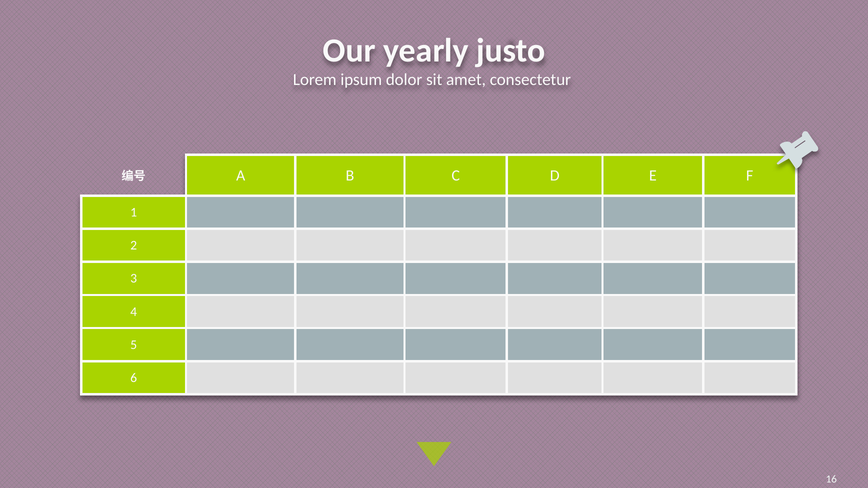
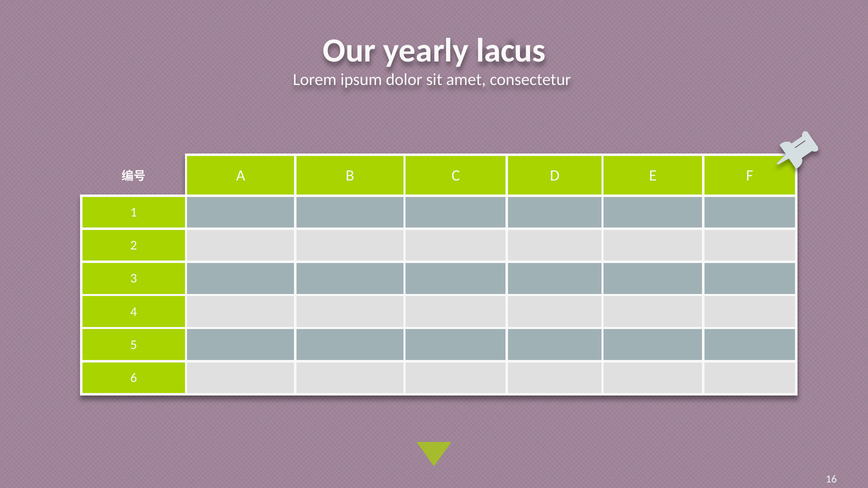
justo: justo -> lacus
